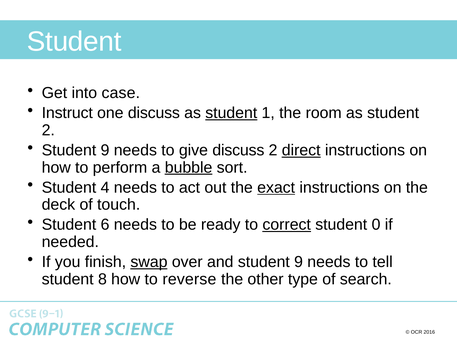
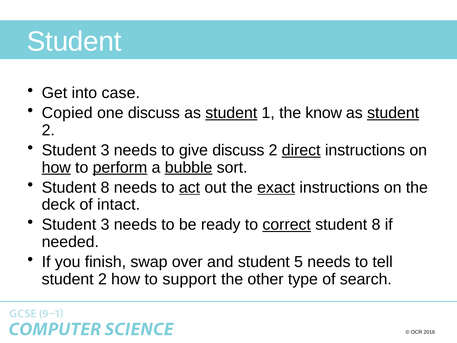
Instruct: Instruct -> Copied
room: room -> know
student at (393, 113) underline: none -> present
9 at (105, 150): 9 -> 3
how at (56, 167) underline: none -> present
perform underline: none -> present
4 at (105, 187): 4 -> 8
act underline: none -> present
touch: touch -> intact
6 at (105, 225): 6 -> 3
0 at (376, 225): 0 -> 8
swap underline: present -> none
and student 9: 9 -> 5
8 at (102, 279): 8 -> 2
reverse: reverse -> support
